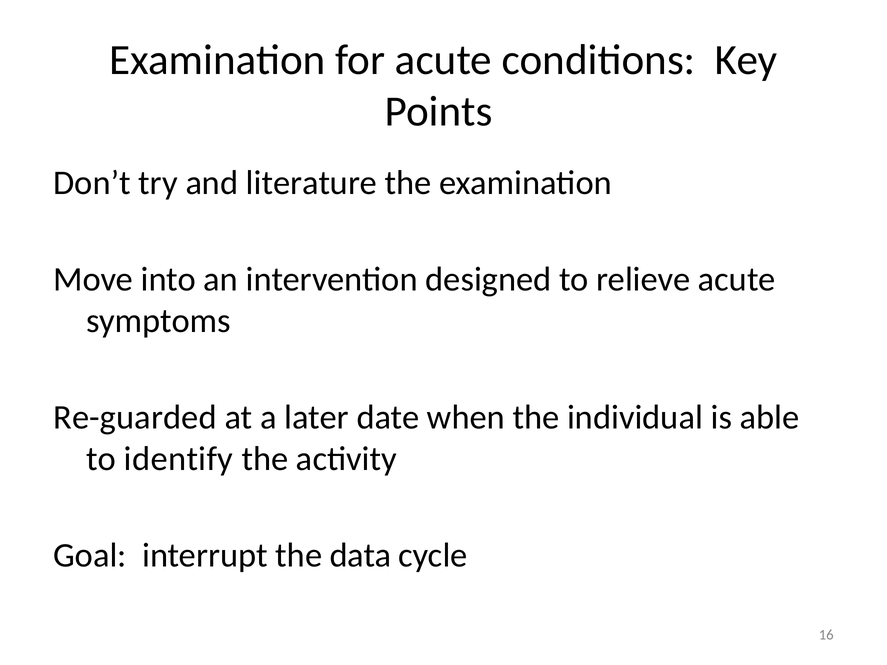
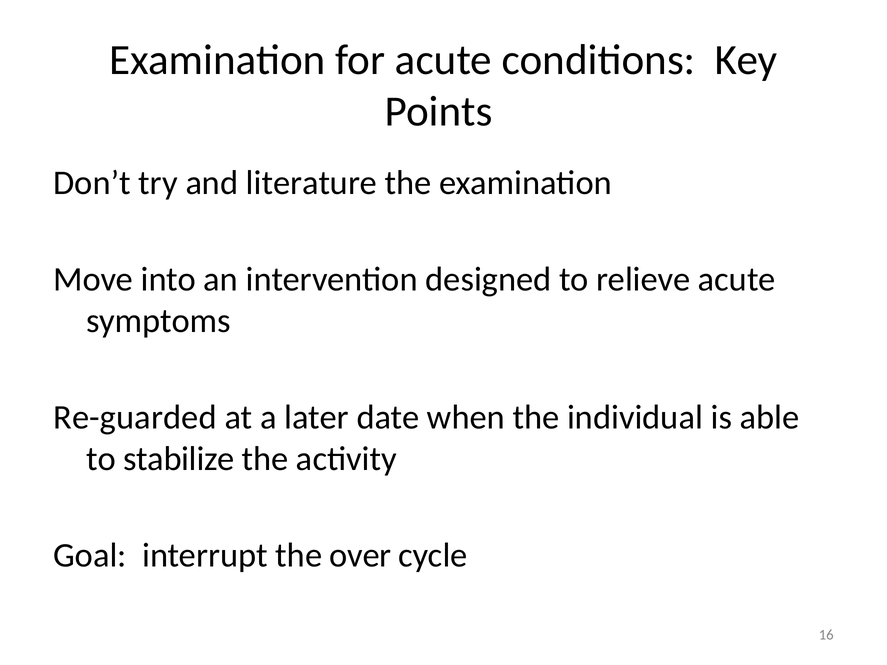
identify: identify -> stabilize
data: data -> over
